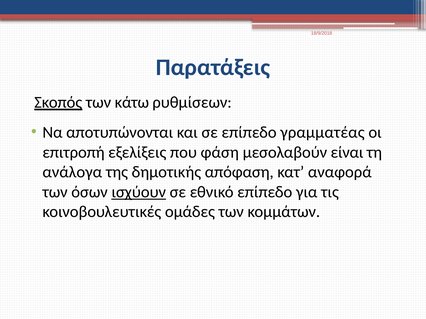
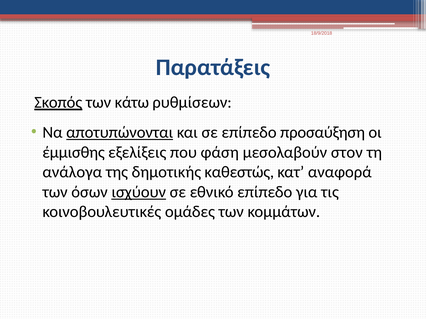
αποτυπώνονται underline: none -> present
γραμματέας: γραμματέας -> προσαύξηση
επιτροπή: επιτροπή -> έμμισθης
είναι: είναι -> στον
απόφαση: απόφαση -> καθεστώς
